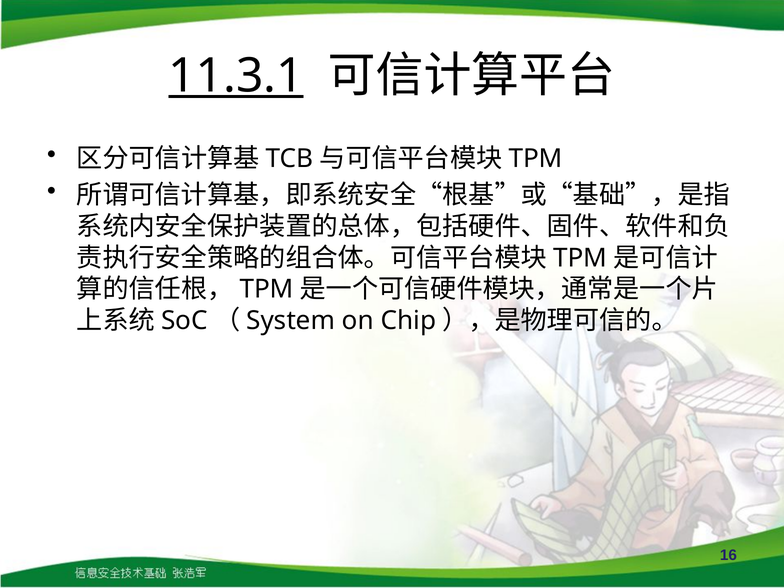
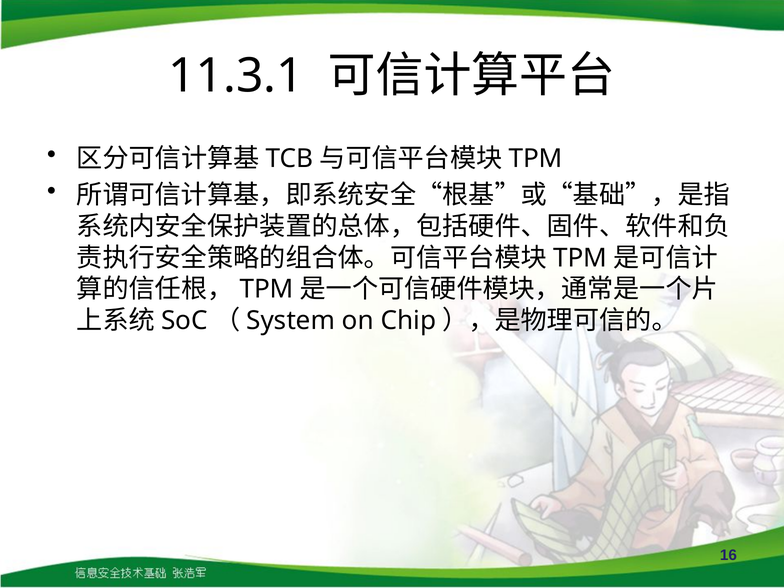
11.3.1 underline: present -> none
